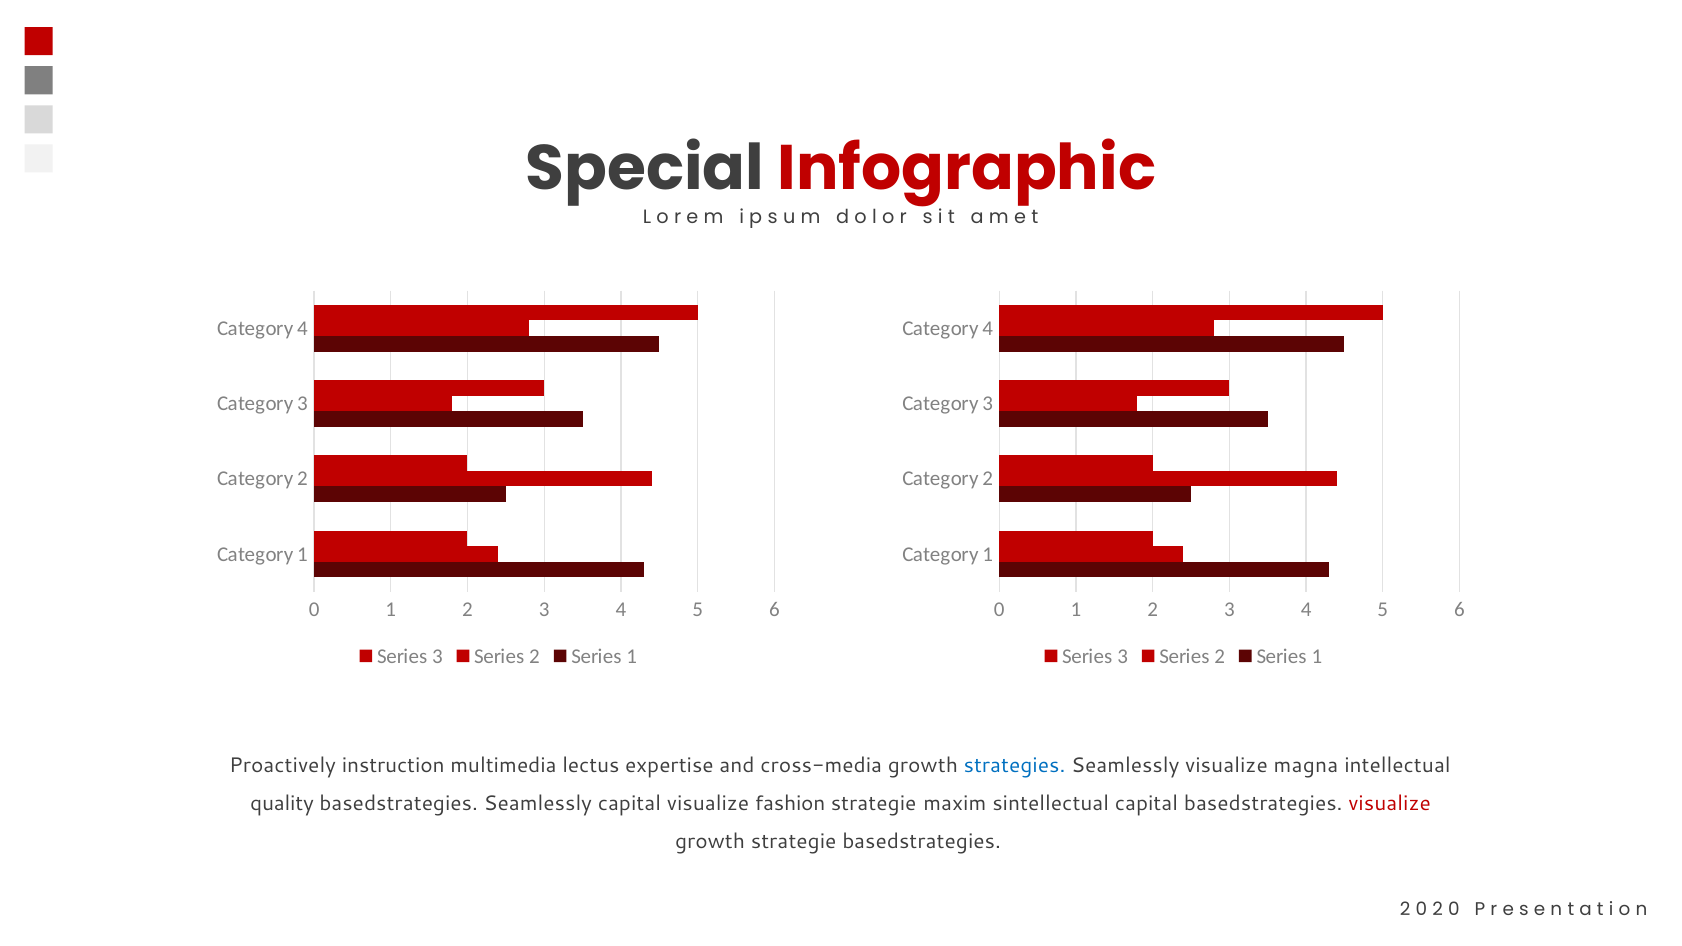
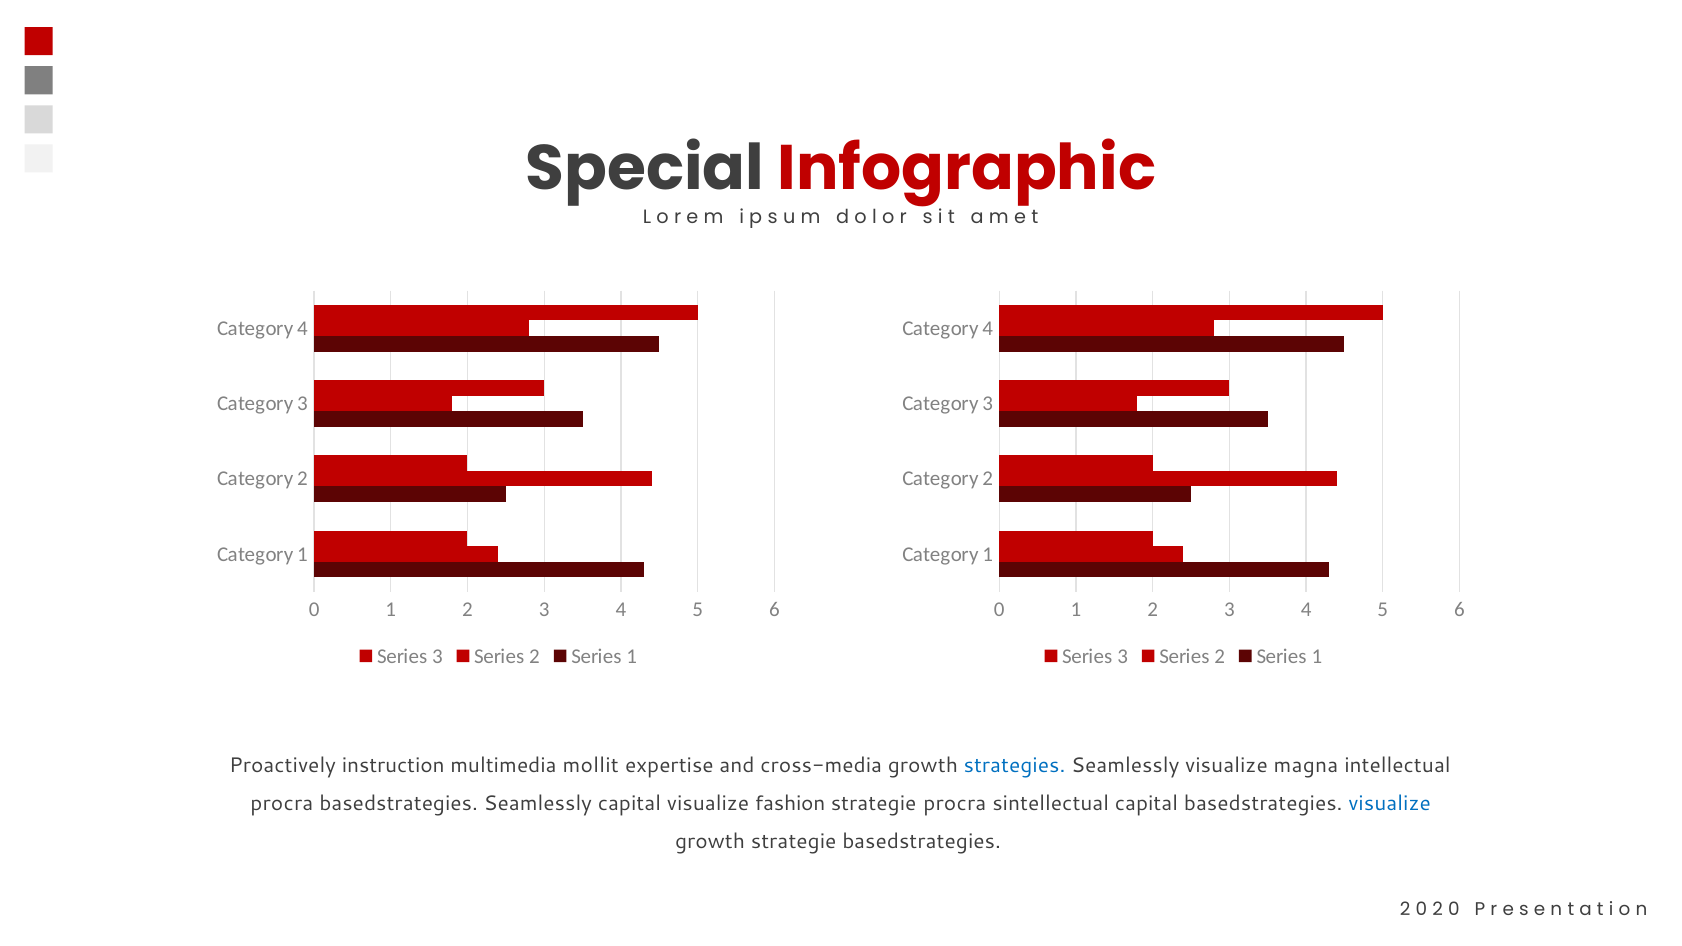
lectus: lectus -> mollit
quality at (282, 803): quality -> procra
strategie maxim: maxim -> procra
visualize at (1390, 803) colour: red -> blue
